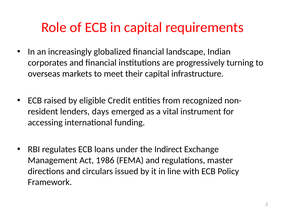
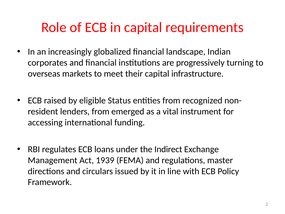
Credit: Credit -> Status
lenders days: days -> from
1986: 1986 -> 1939
